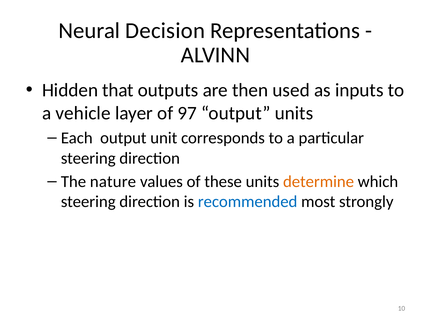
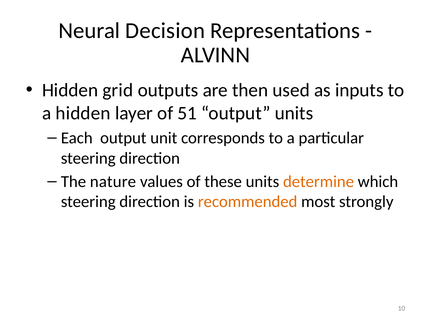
that: that -> grid
a vehicle: vehicle -> hidden
97: 97 -> 51
recommended colour: blue -> orange
